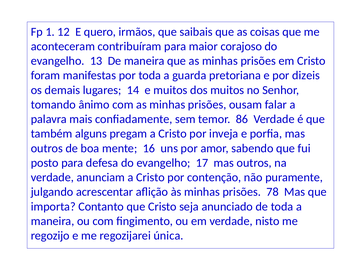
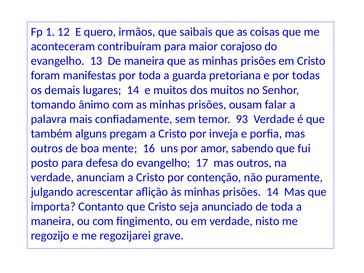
dizeis: dizeis -> todas
86: 86 -> 93
prisões 78: 78 -> 14
única: única -> grave
